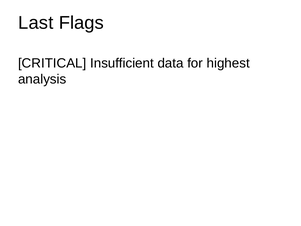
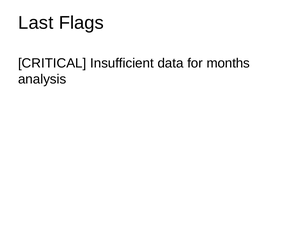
highest: highest -> months
